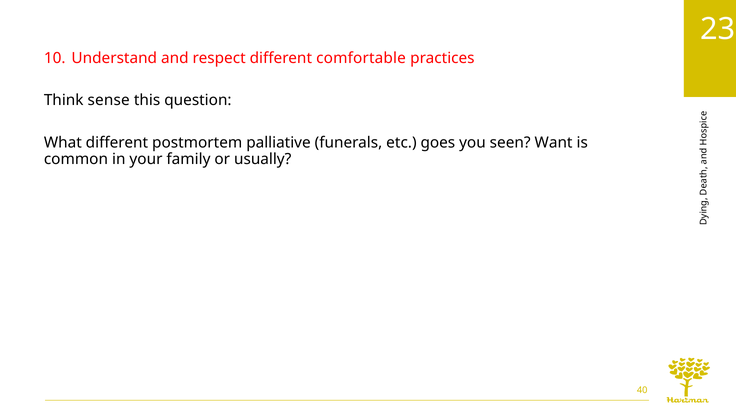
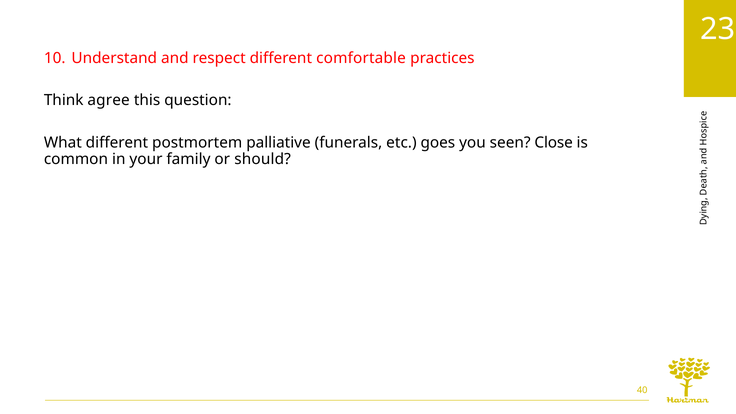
sense: sense -> agree
Want: Want -> Close
usually: usually -> should
